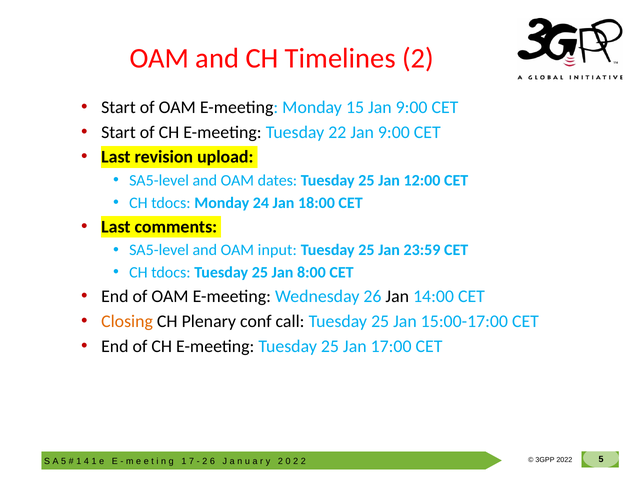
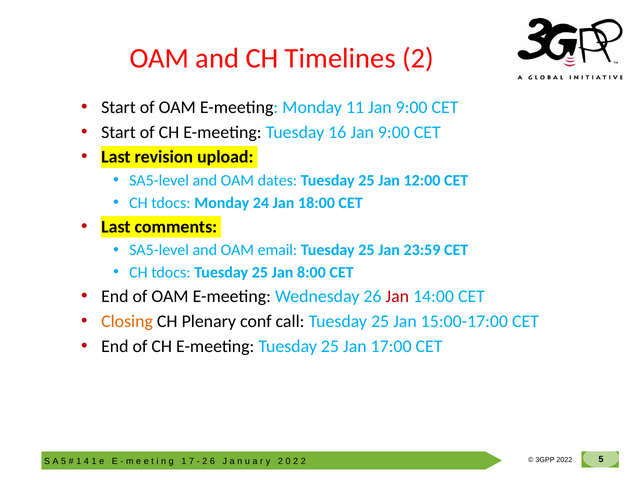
15: 15 -> 11
22: 22 -> 16
input: input -> email
Jan at (397, 297) colour: black -> red
